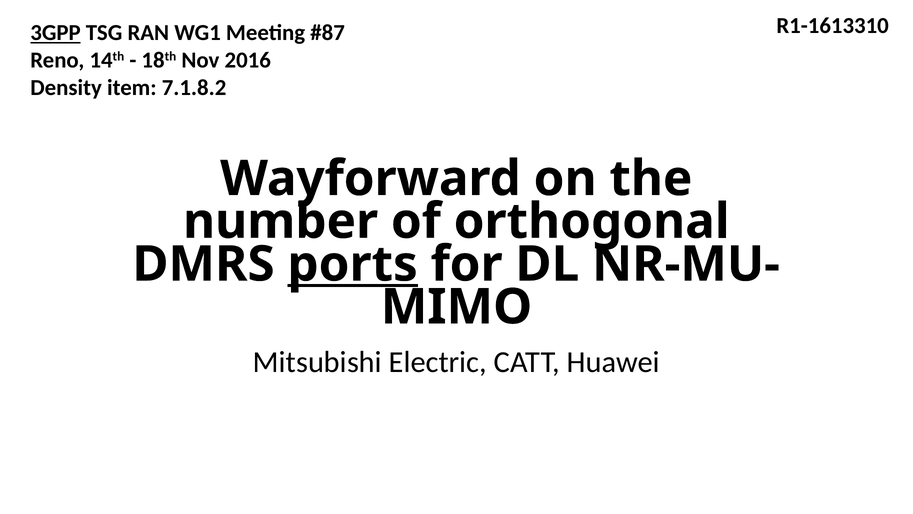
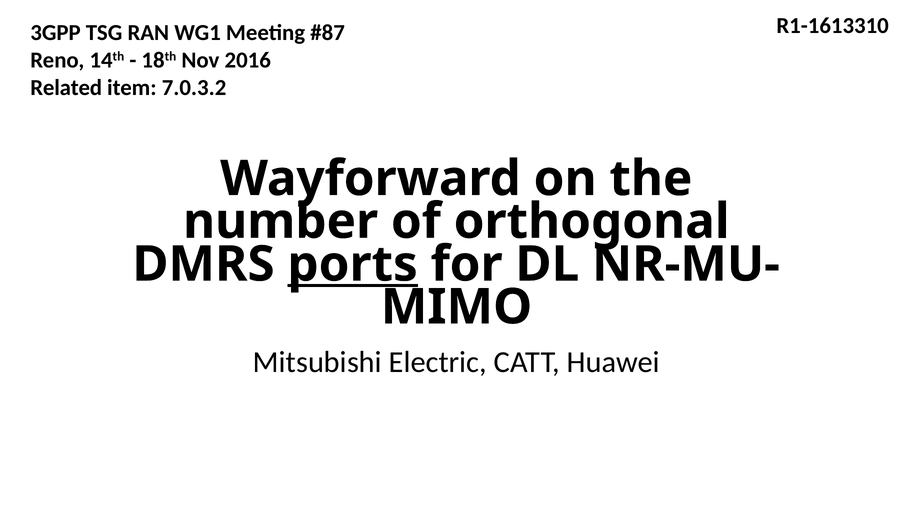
3GPP underline: present -> none
Density: Density -> Related
7.1.8.2: 7.1.8.2 -> 7.0.3.2
